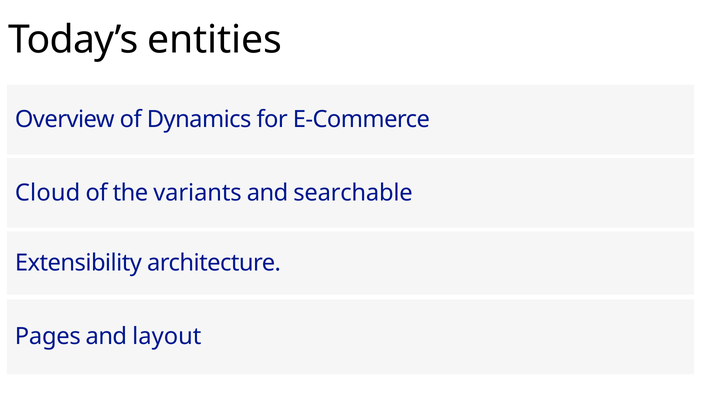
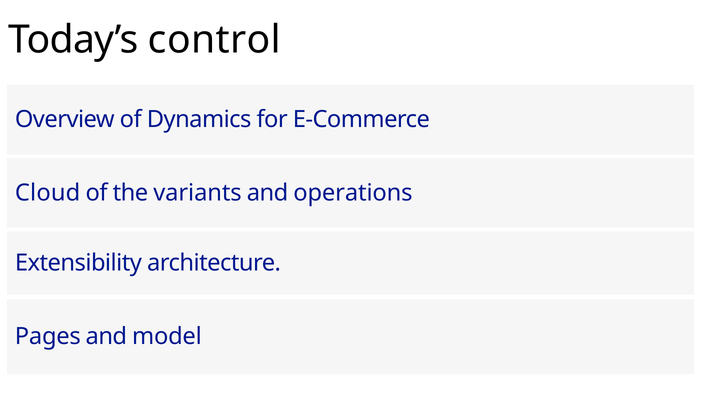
entities: entities -> control
searchable: searchable -> operations
layout: layout -> model
